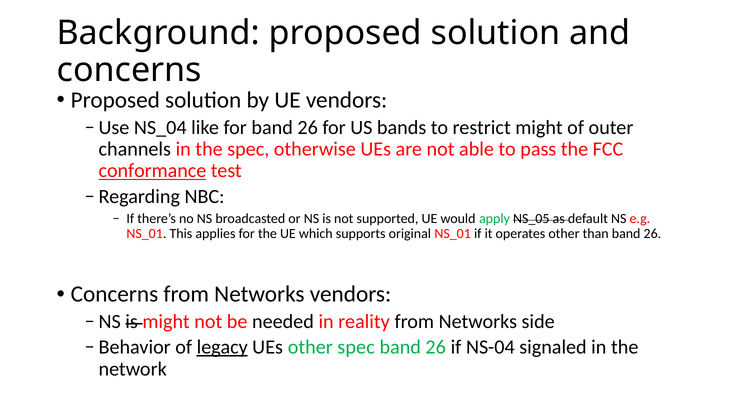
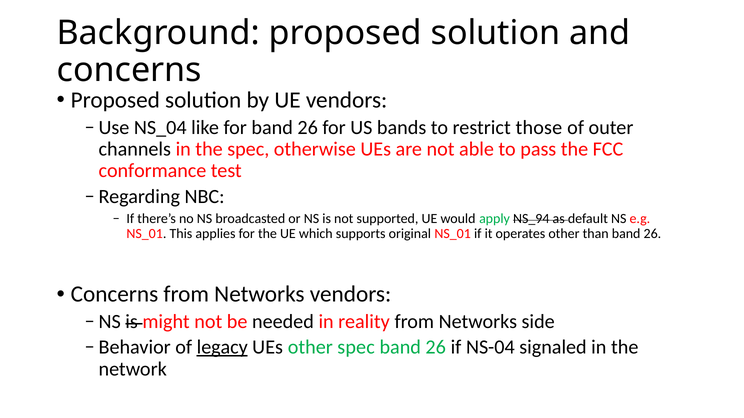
restrict might: might -> those
conformance underline: present -> none
NS_05: NS_05 -> NS_94
